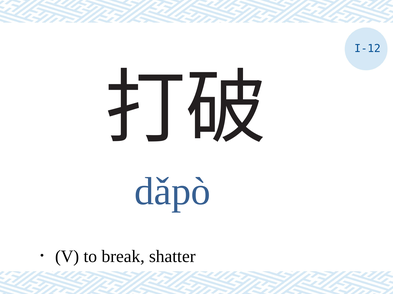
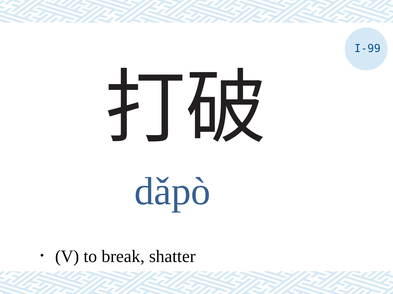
I-12: I-12 -> I-99
